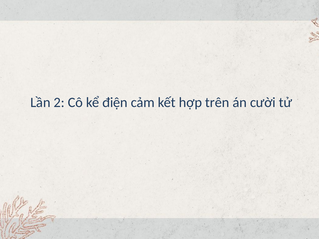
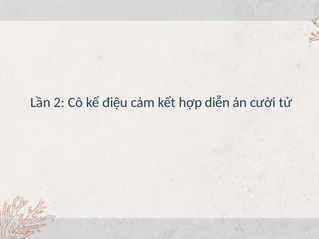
điện: điện -> điệu
trên: trên -> diễn
